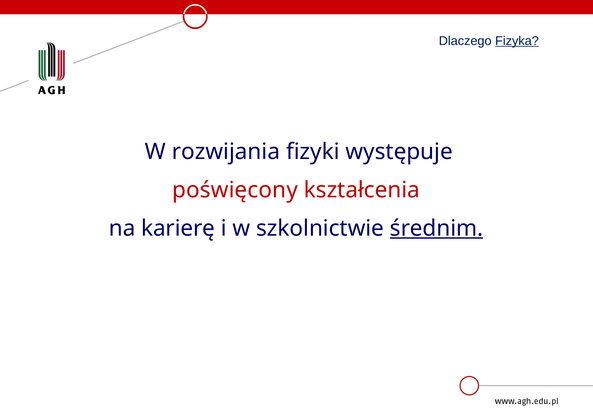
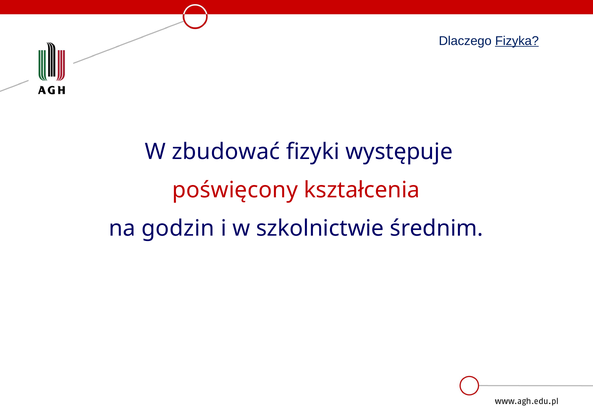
rozwijania: rozwijania -> zbudować
karierę: karierę -> godzin
średnim underline: present -> none
